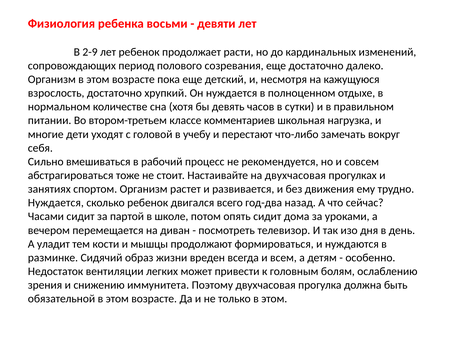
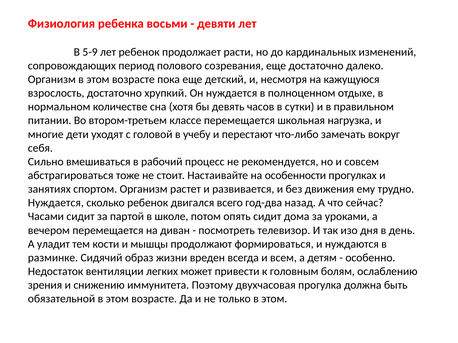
2-9: 2-9 -> 5-9
классе комментариев: комментариев -> перемещается
на двухчасовая: двухчасовая -> особенности
